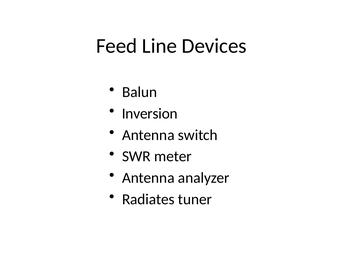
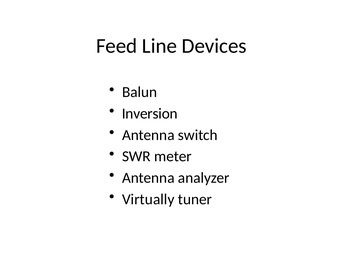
Radiates: Radiates -> Virtually
